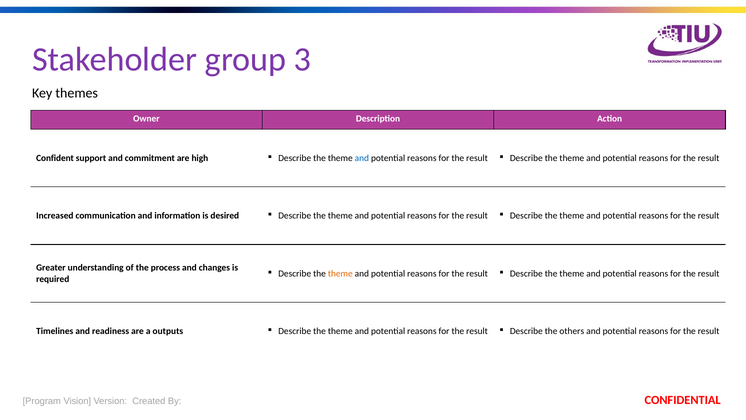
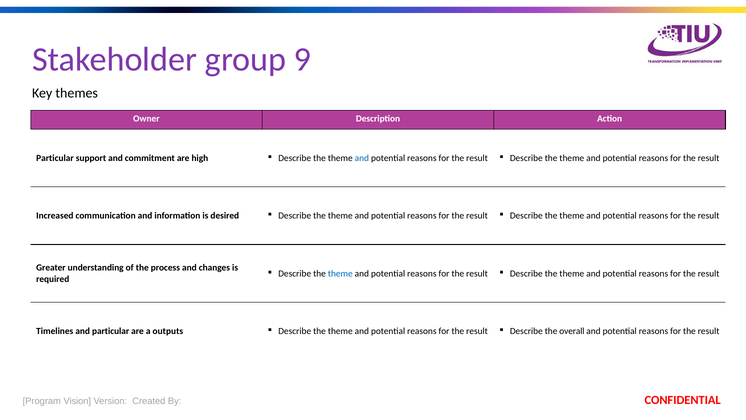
3: 3 -> 9
Confident at (55, 158): Confident -> Particular
theme at (340, 273) colour: orange -> blue
and readiness: readiness -> particular
others: others -> overall
